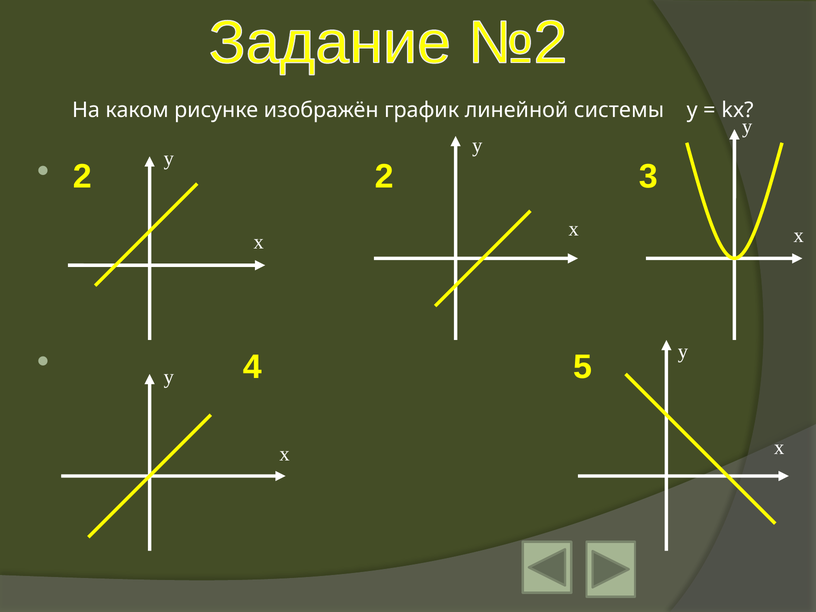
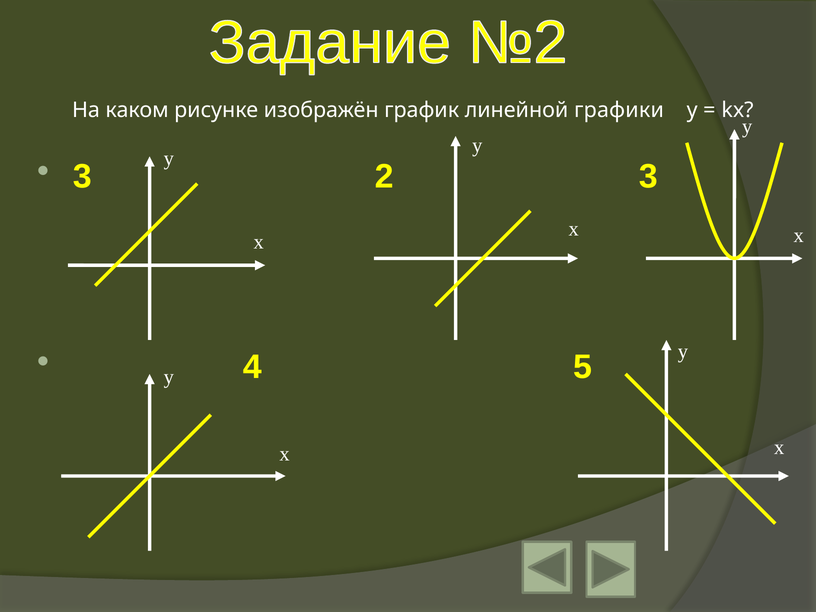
системы: системы -> графики
2 at (82, 176): 2 -> 3
